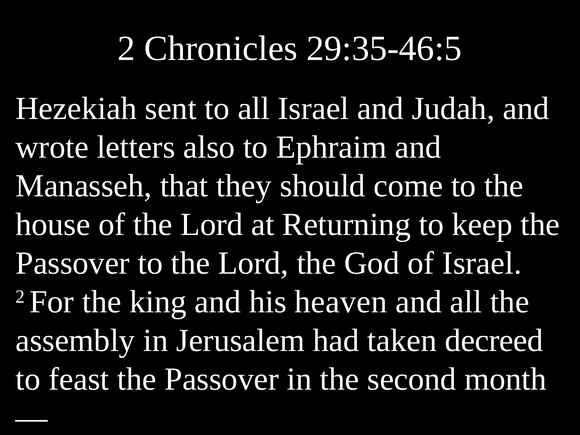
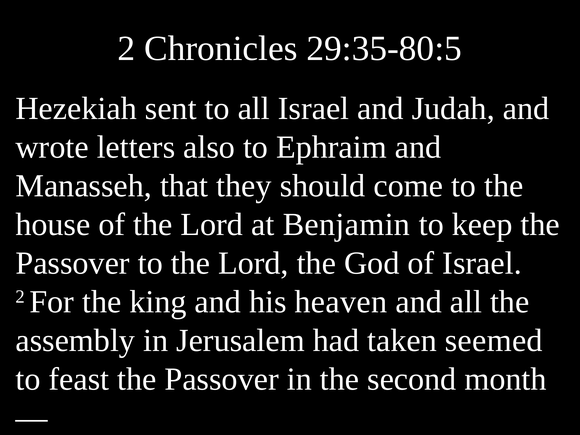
29:35-46:5: 29:35-46:5 -> 29:35-80:5
Returning: Returning -> Benjamin
decreed: decreed -> seemed
